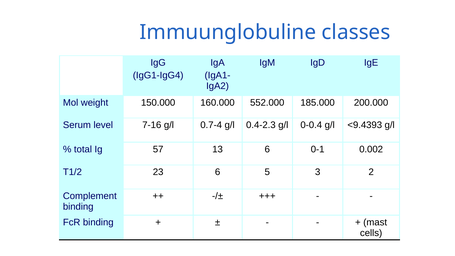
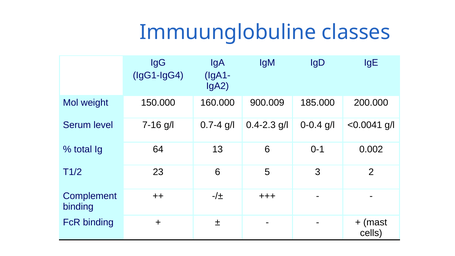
552.000: 552.000 -> 900.009
<9.4393: <9.4393 -> <0.0041
57: 57 -> 64
